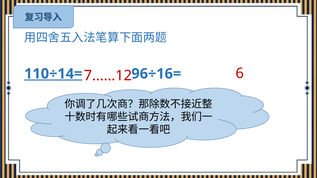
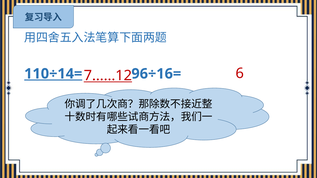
7......12 underline: none -> present
